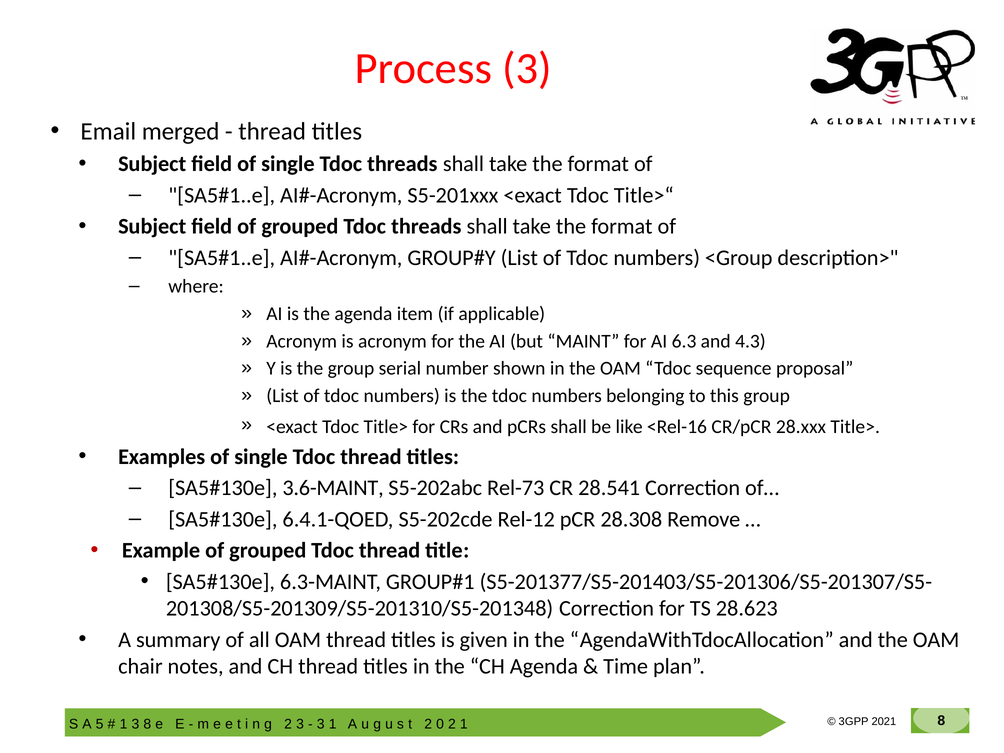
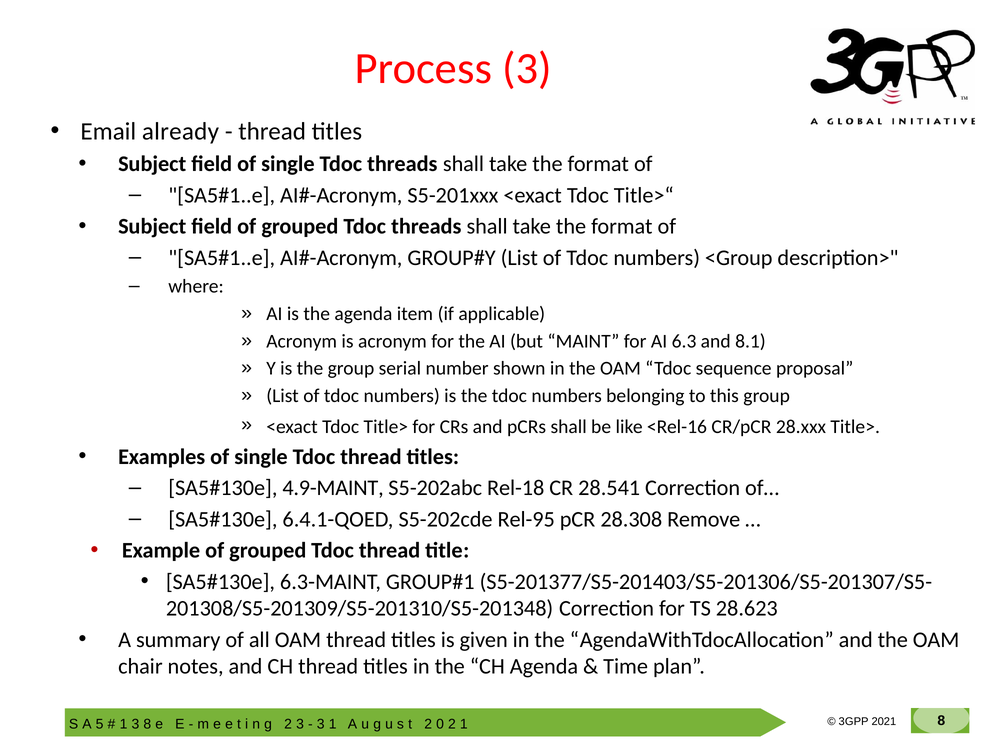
merged: merged -> already
4.3: 4.3 -> 8.1
3.6-MAINT: 3.6-MAINT -> 4.9-MAINT
Rel-73: Rel-73 -> Rel-18
Rel-12: Rel-12 -> Rel-95
